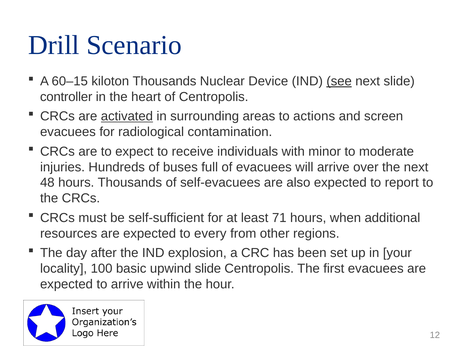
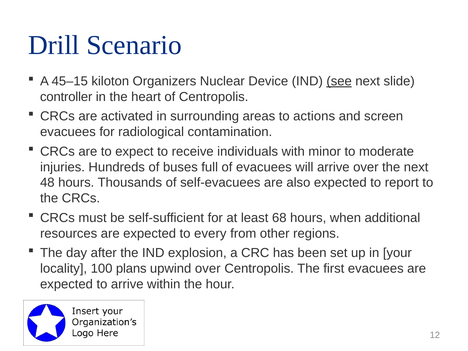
60–15: 60–15 -> 45–15
kiloton Thousands: Thousands -> Organizers
activated underline: present -> none
71: 71 -> 68
basic: basic -> plans
upwind slide: slide -> over
